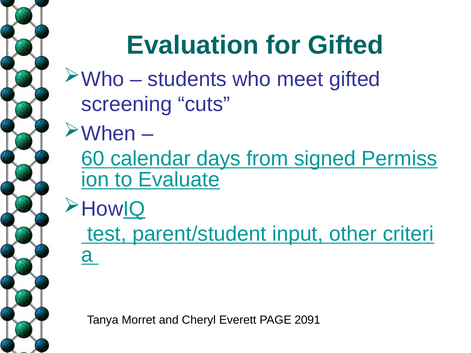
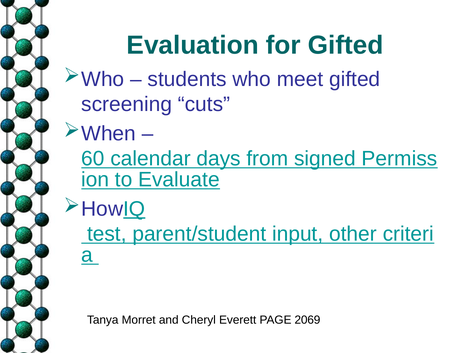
2091: 2091 -> 2069
